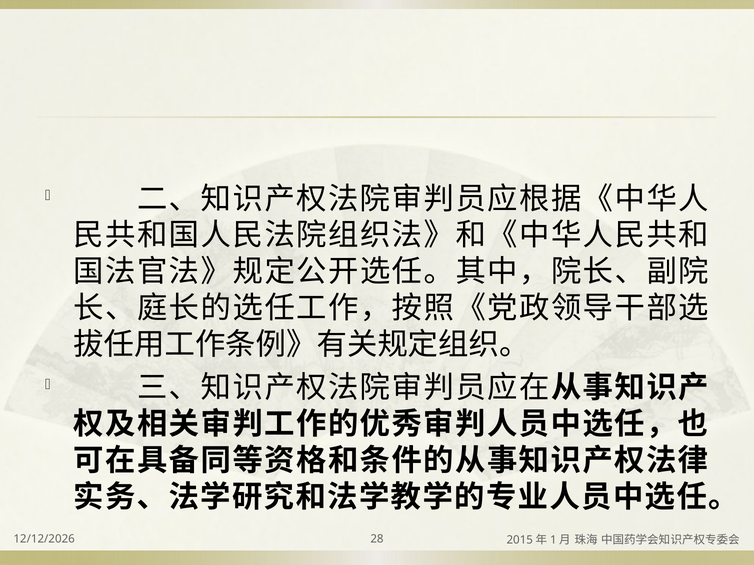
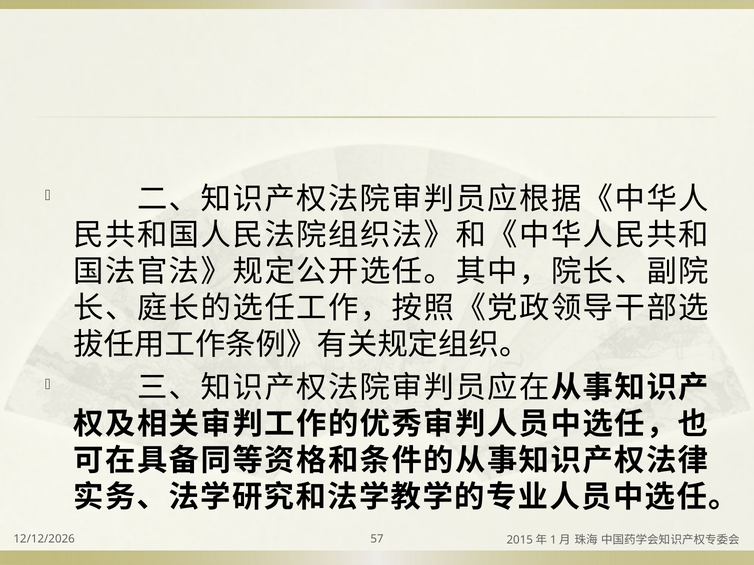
28: 28 -> 57
